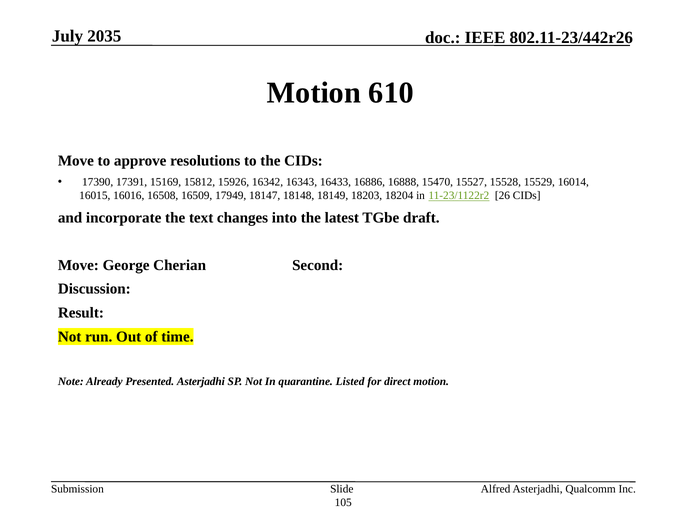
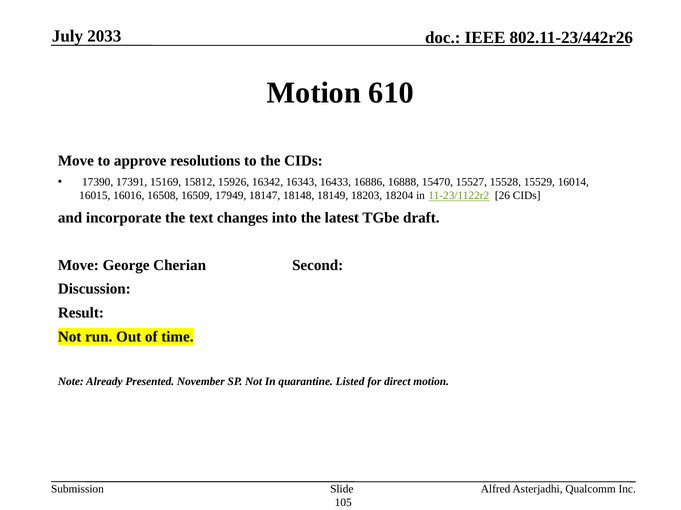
2035: 2035 -> 2033
Presented Asterjadhi: Asterjadhi -> November
